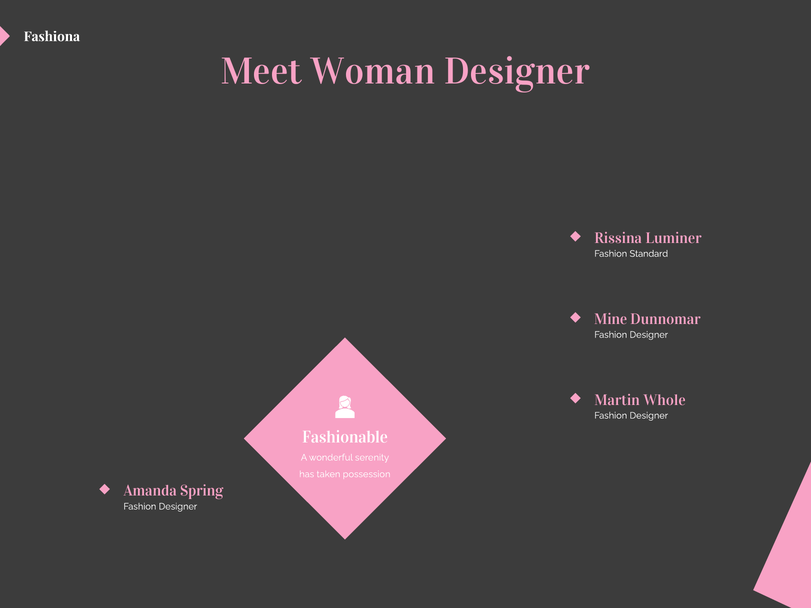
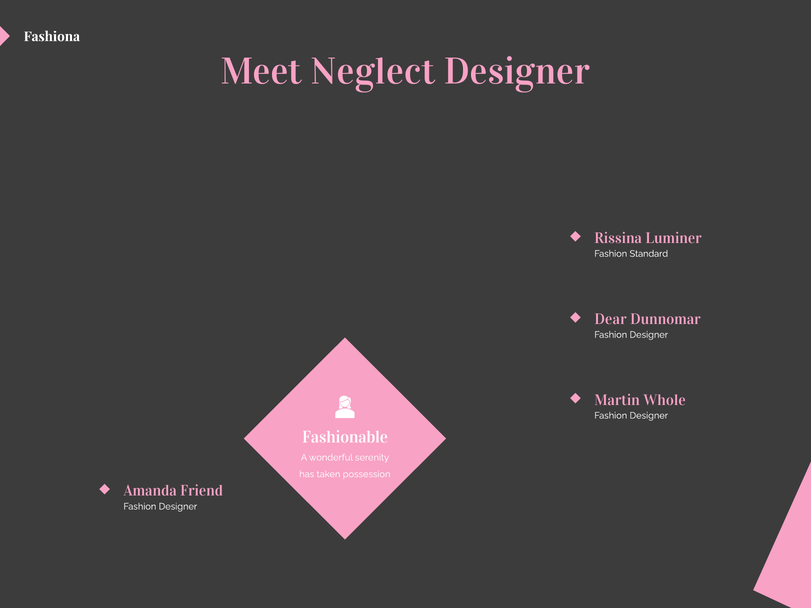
Woman: Woman -> Neglect
Mine: Mine -> Dear
Spring: Spring -> Friend
